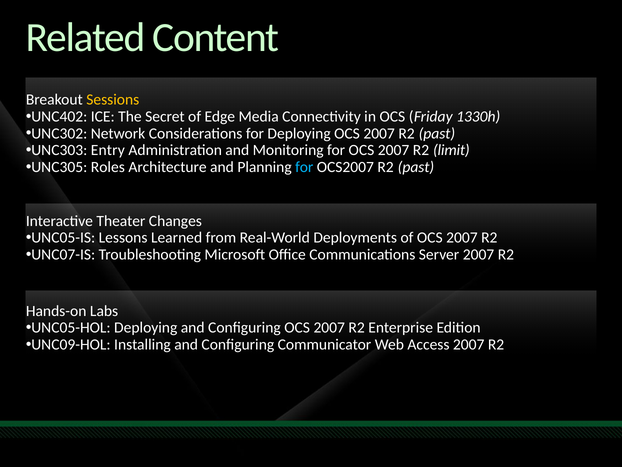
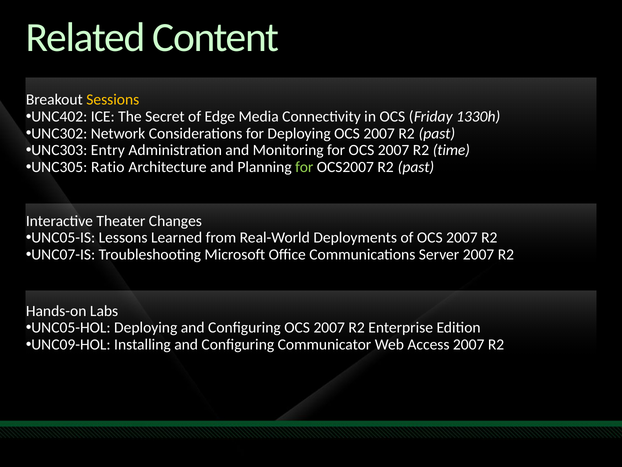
limit: limit -> time
Roles: Roles -> Ratio
for at (304, 167) colour: light blue -> light green
